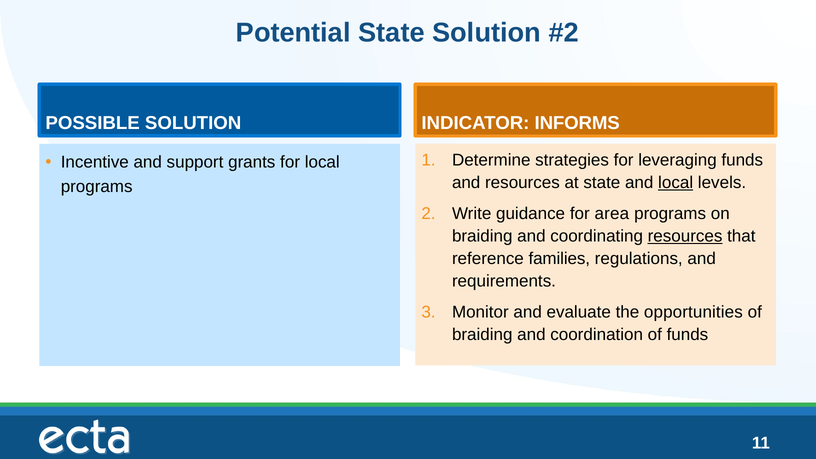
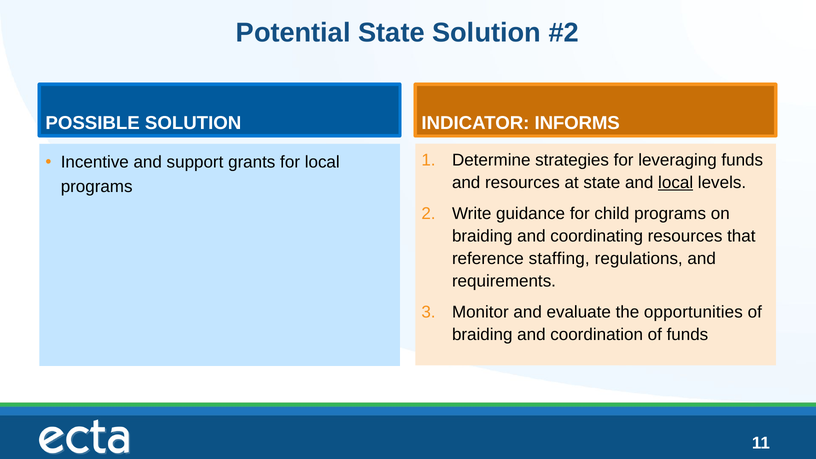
area: area -> child
resources at (685, 236) underline: present -> none
families: families -> staffing
